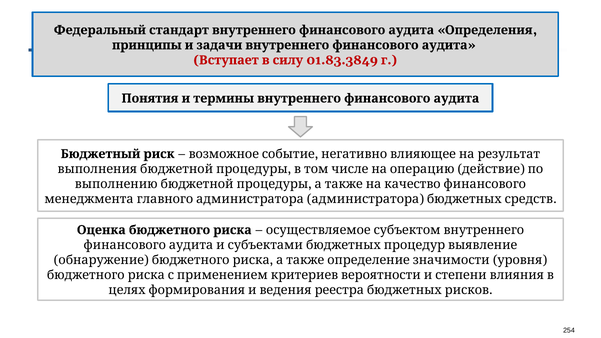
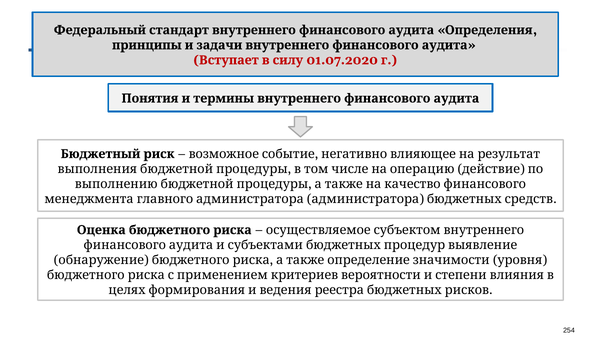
01.83.3849: 01.83.3849 -> 01.07.2020
